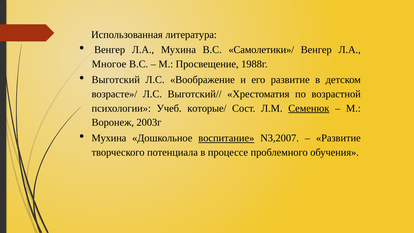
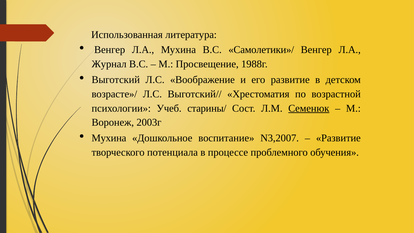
Многое: Многое -> Журнал
которые/: которые/ -> старины/
воспитание underline: present -> none
